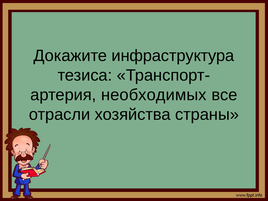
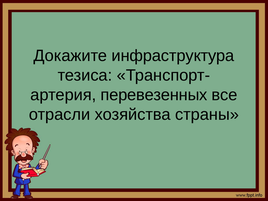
необходимых: необходимых -> перевезенных
